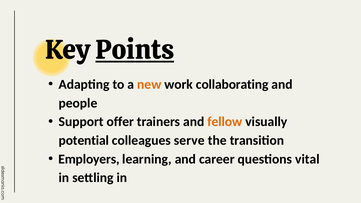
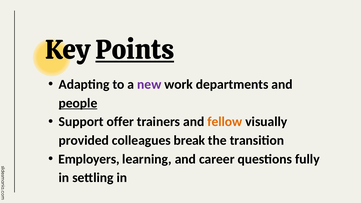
new colour: orange -> purple
collaborating: collaborating -> departments
people underline: none -> present
potential: potential -> provided
serve: serve -> break
vital: vital -> fully
